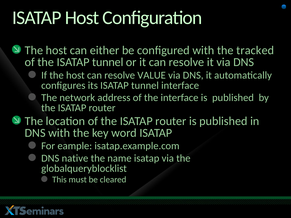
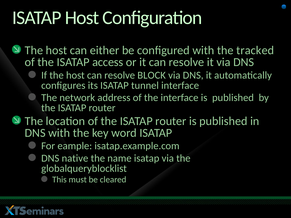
the ISATAP tunnel: tunnel -> access
VALUE: VALUE -> BLOCK
